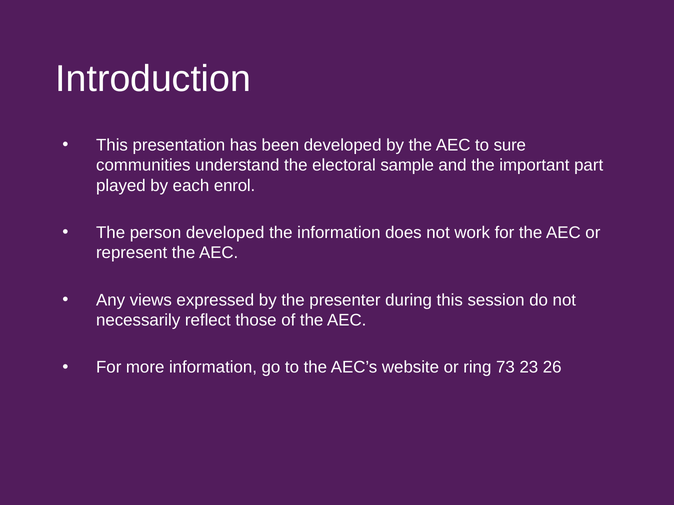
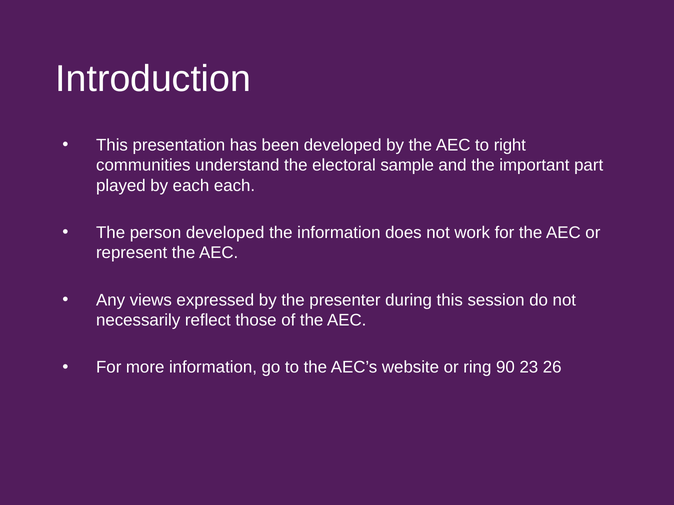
sure: sure -> right
each enrol: enrol -> each
73: 73 -> 90
